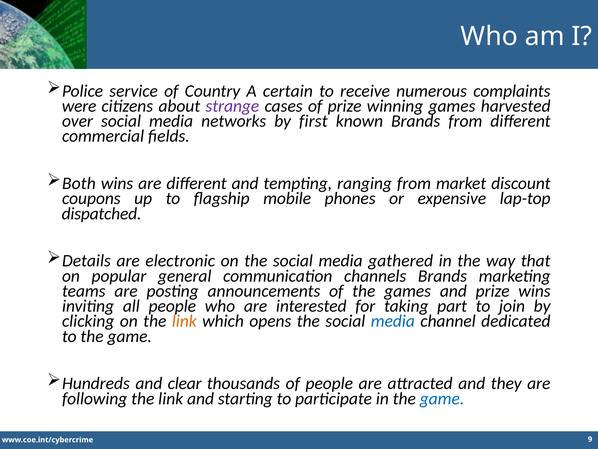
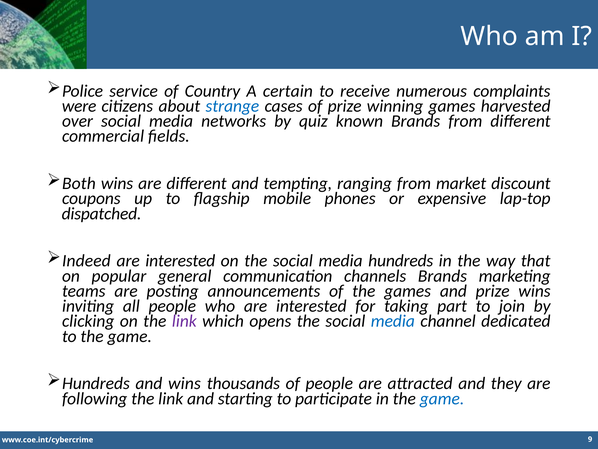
strange colour: purple -> blue
first: first -> quiz
Details: Details -> Indeed
electronic at (180, 261): electronic -> interested
media gathered: gathered -> hundreds
link at (184, 321) colour: orange -> purple
and clear: clear -> wins
